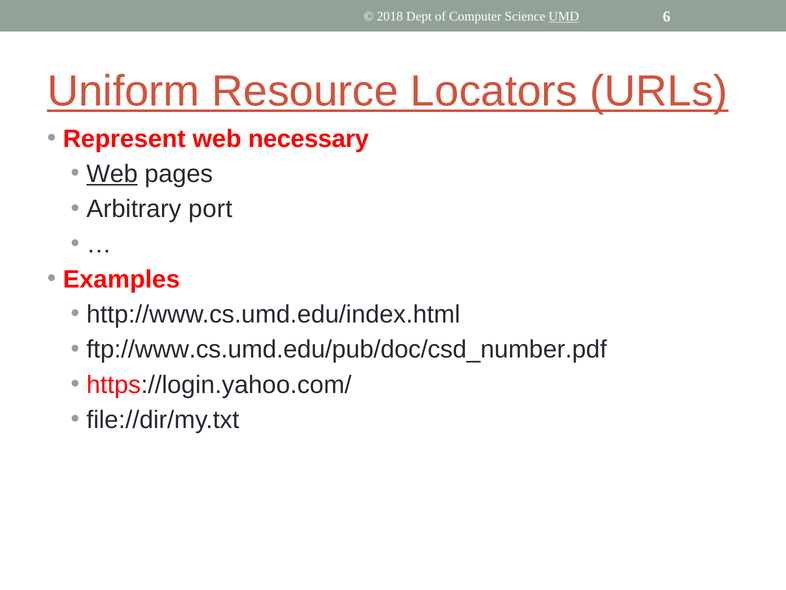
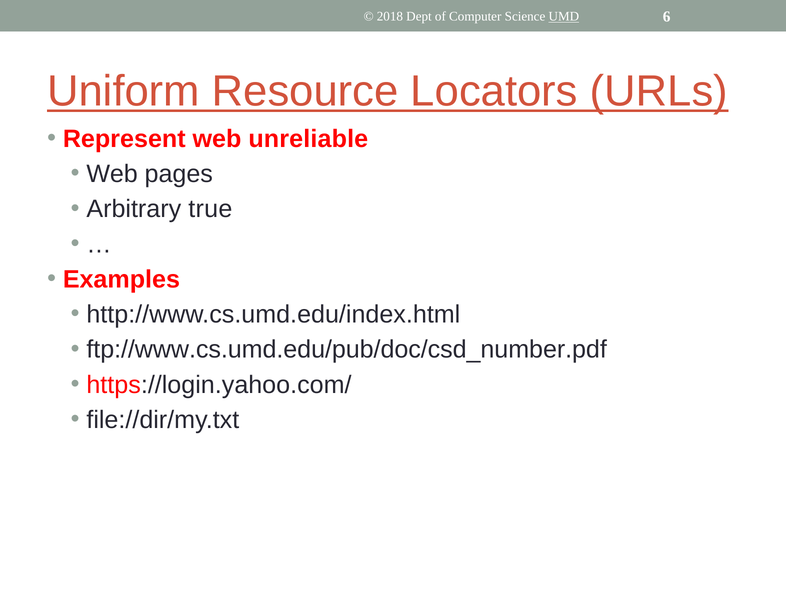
necessary: necessary -> unreliable
Web at (112, 174) underline: present -> none
port: port -> true
